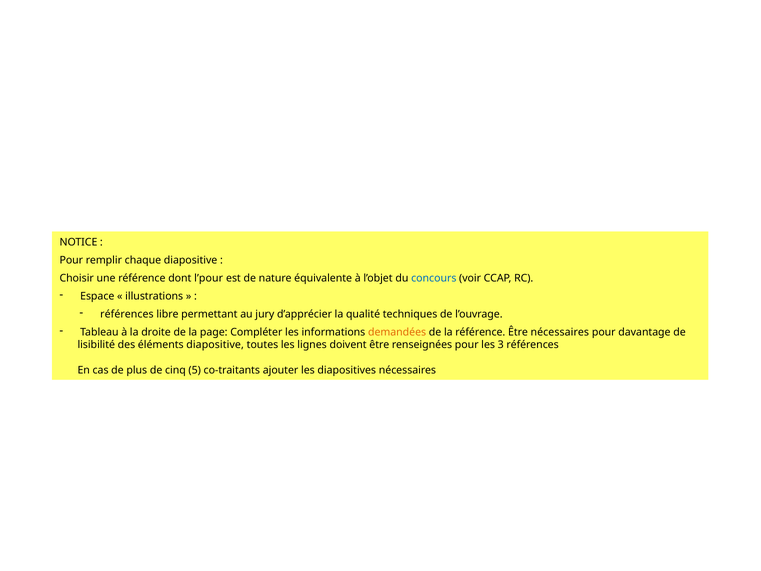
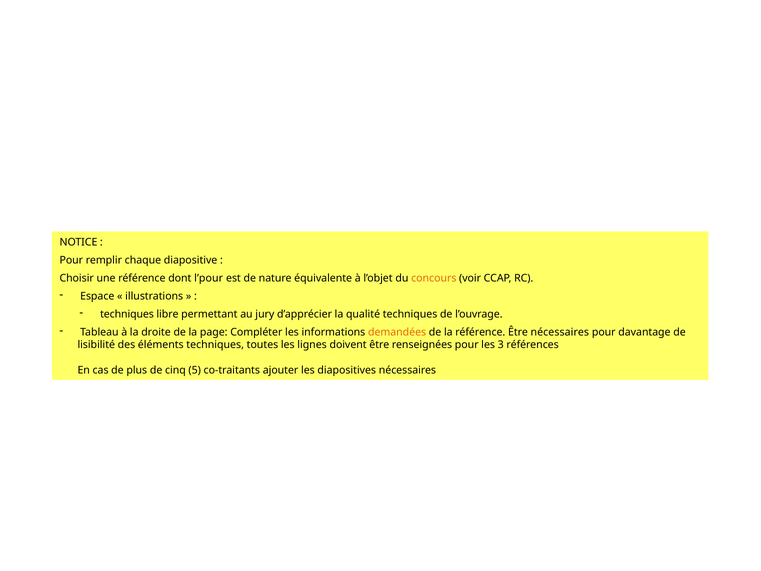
concours colour: blue -> orange
références at (127, 314): références -> techniques
éléments diapositive: diapositive -> techniques
